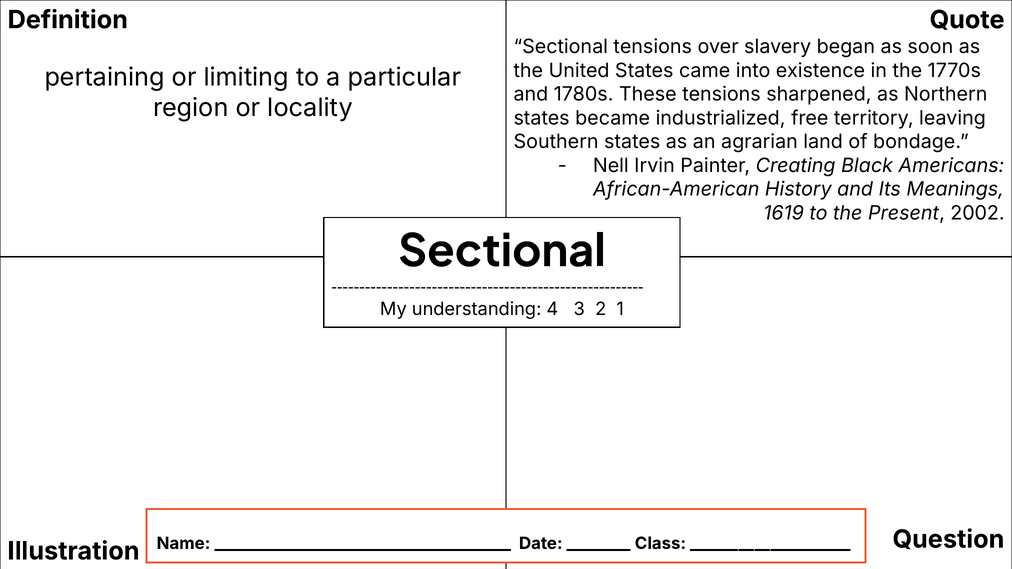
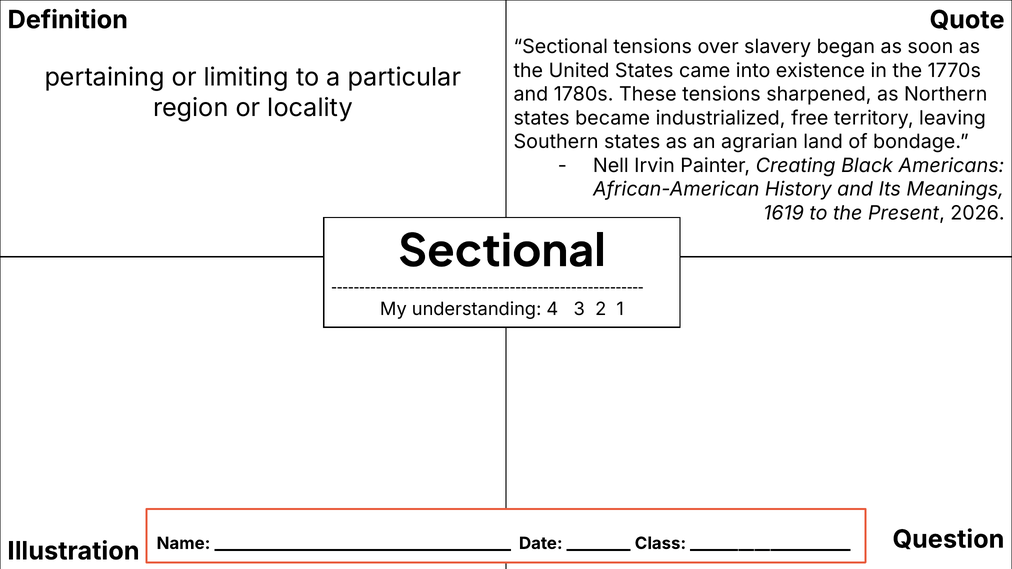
2002: 2002 -> 2026
